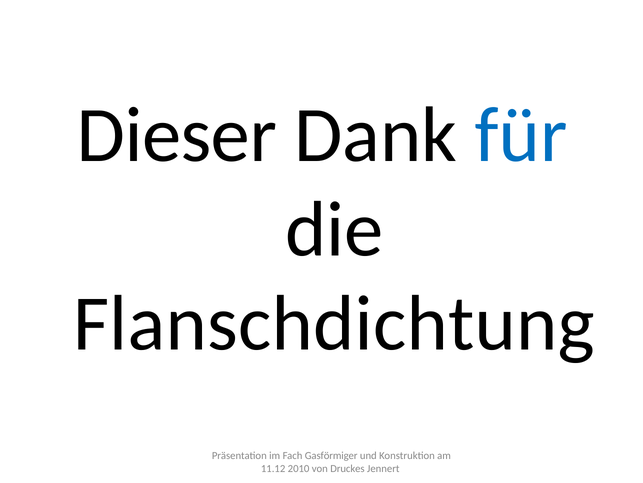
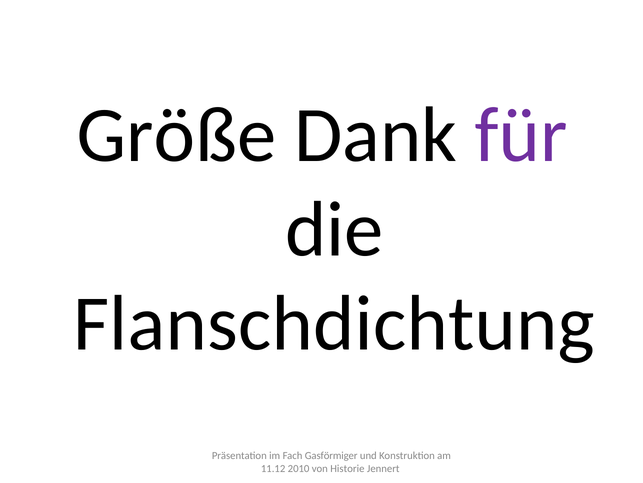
Dieser: Dieser -> Größe
für colour: blue -> purple
Druckes: Druckes -> Historie
